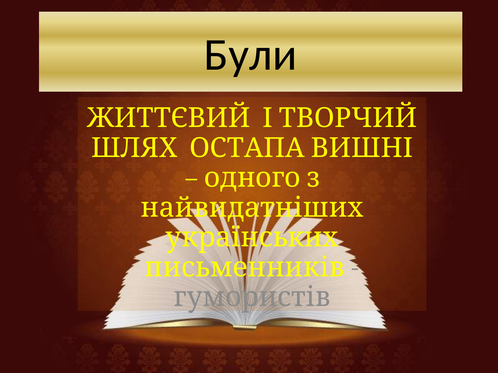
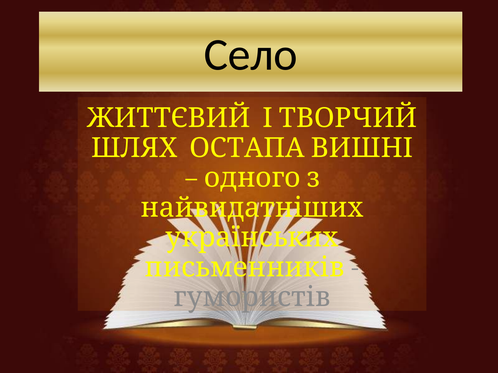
Були: Були -> Село
